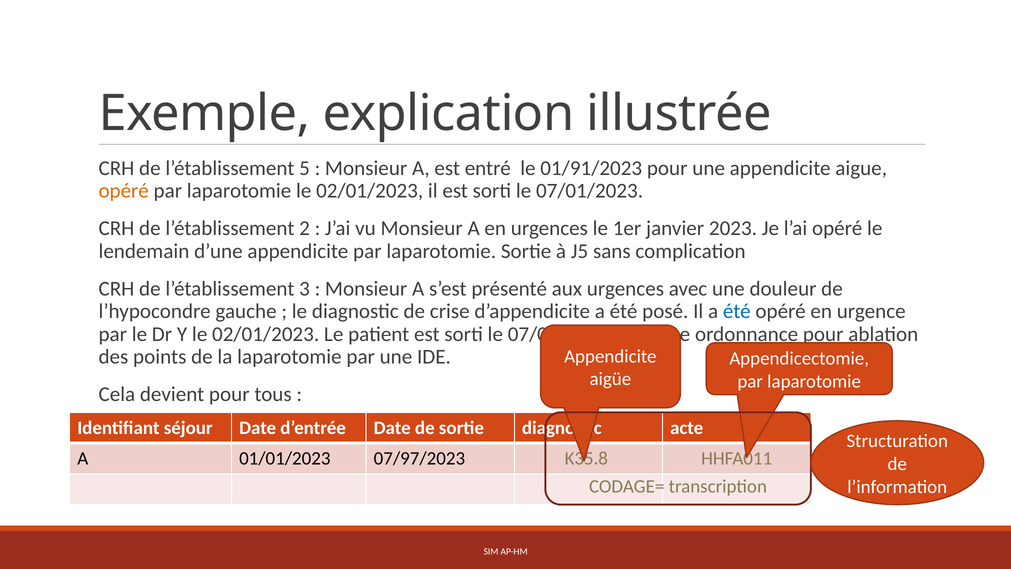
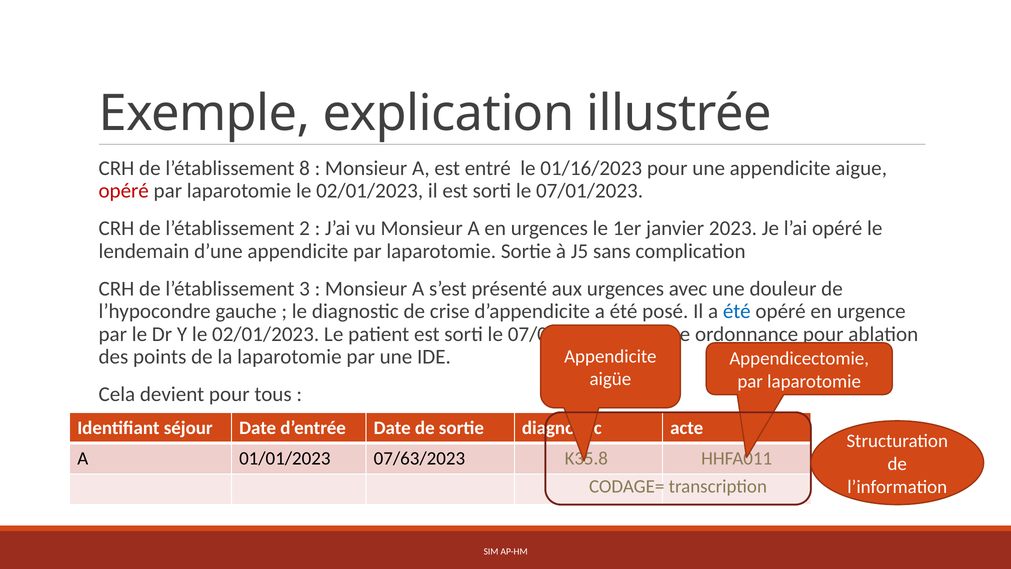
5: 5 -> 8
01/91/2023: 01/91/2023 -> 01/16/2023
opéré at (124, 191) colour: orange -> red
07/97/2023: 07/97/2023 -> 07/63/2023
